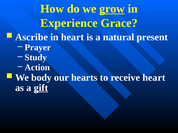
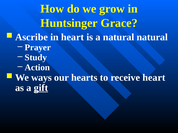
grow underline: present -> none
Experience: Experience -> Huntsinger
natural present: present -> natural
body: body -> ways
